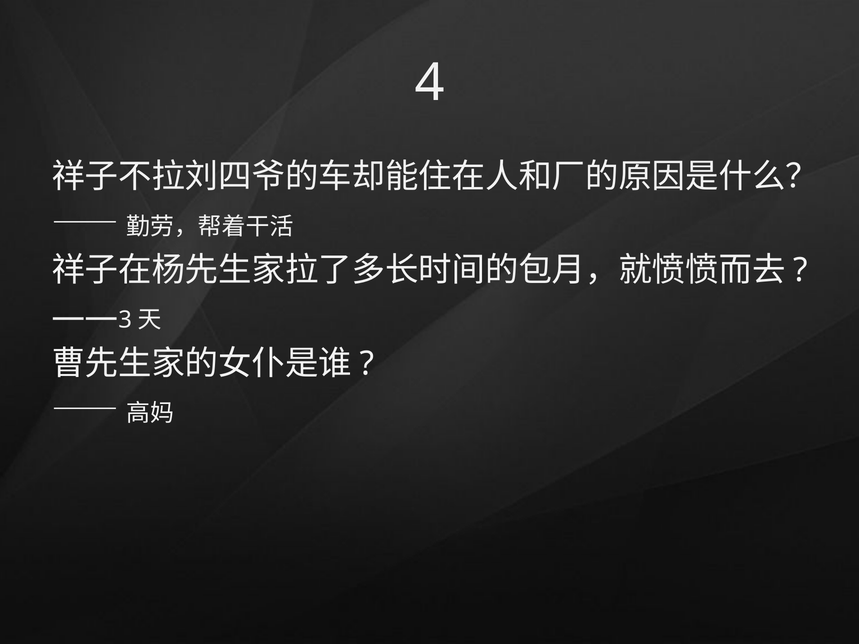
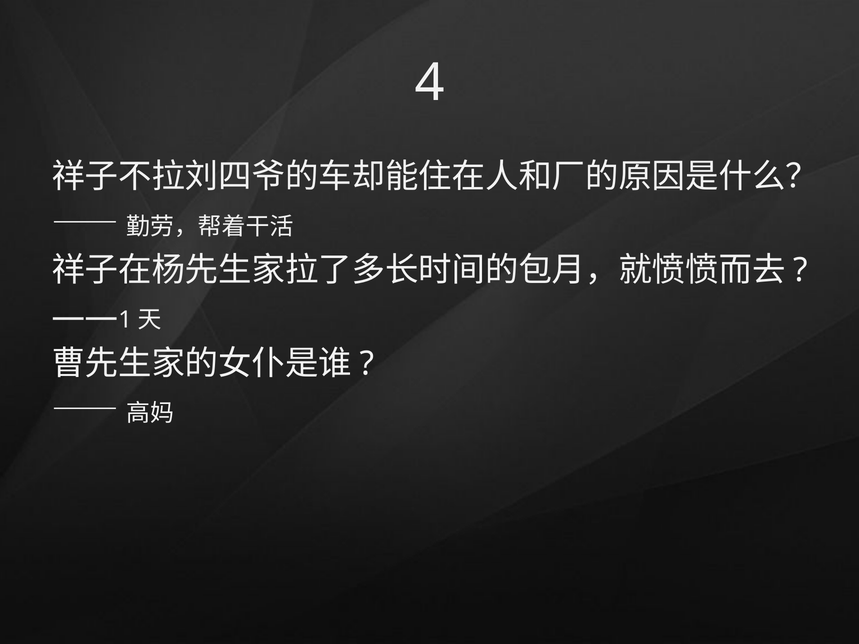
3: 3 -> 1
